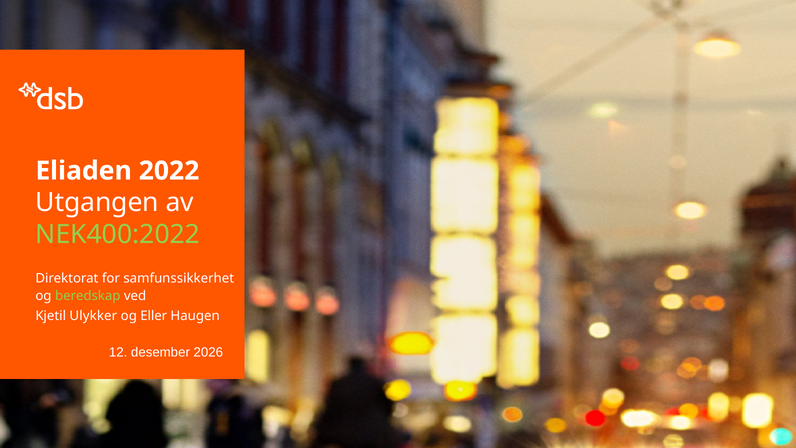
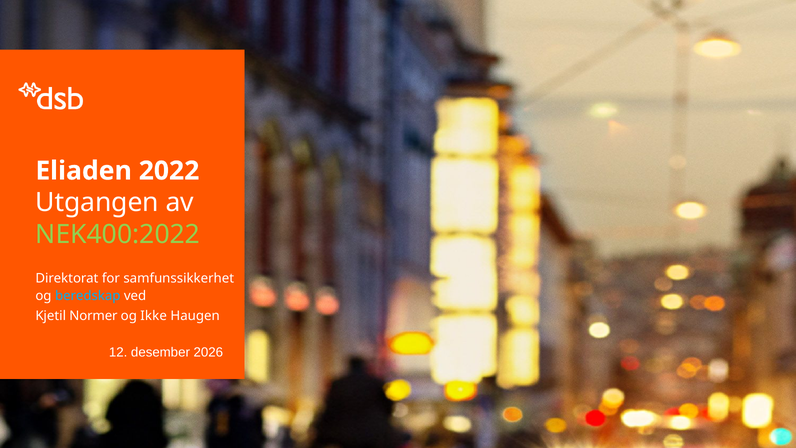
beredskap colour: light green -> light blue
Ulykker: Ulykker -> Normer
Eller: Eller -> Ikke
